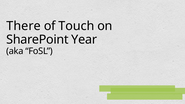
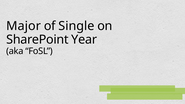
There: There -> Major
Touch: Touch -> Single
